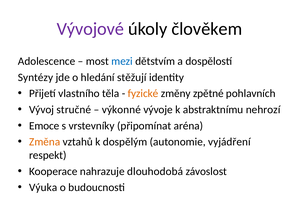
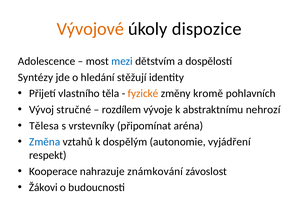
Vývojové colour: purple -> orange
člověkem: člověkem -> dispozice
zpětné: zpětné -> kromě
výkonné: výkonné -> rozdílem
Emoce: Emoce -> Tělesa
Změna colour: orange -> blue
dlouhodobá: dlouhodobá -> známkování
Výuka: Výuka -> Žákovi
